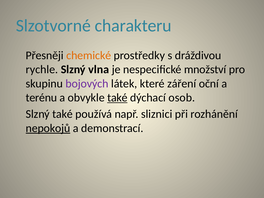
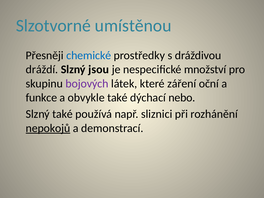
charakteru: charakteru -> umístěnou
chemické colour: orange -> blue
rychle: rychle -> dráždí
vlna: vlna -> jsou
terénu: terénu -> funkce
také at (117, 98) underline: present -> none
osob: osob -> nebo
